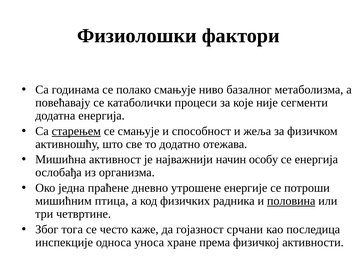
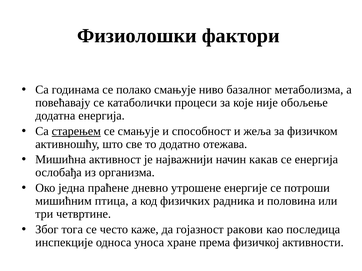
сегменти: сегменти -> обољење
осoбу: осoбу -> какав
половина underline: present -> none
срчани: срчани -> ракови
